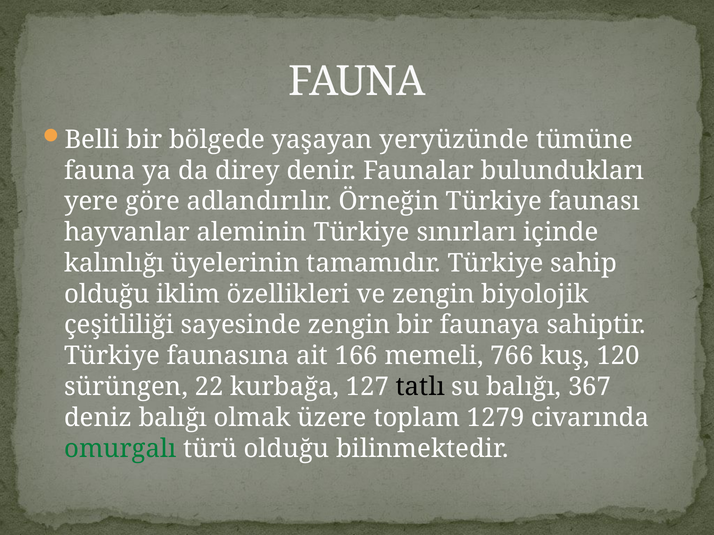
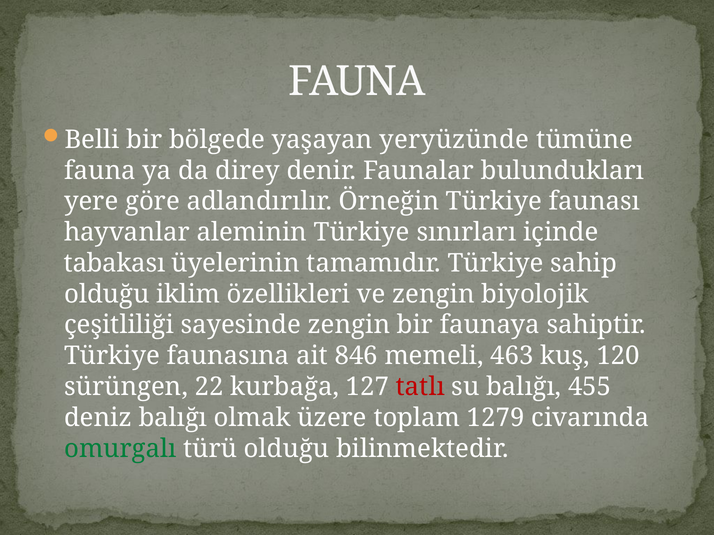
kalınlığı: kalınlığı -> tabakası
166: 166 -> 846
766: 766 -> 463
tatlı colour: black -> red
367: 367 -> 455
